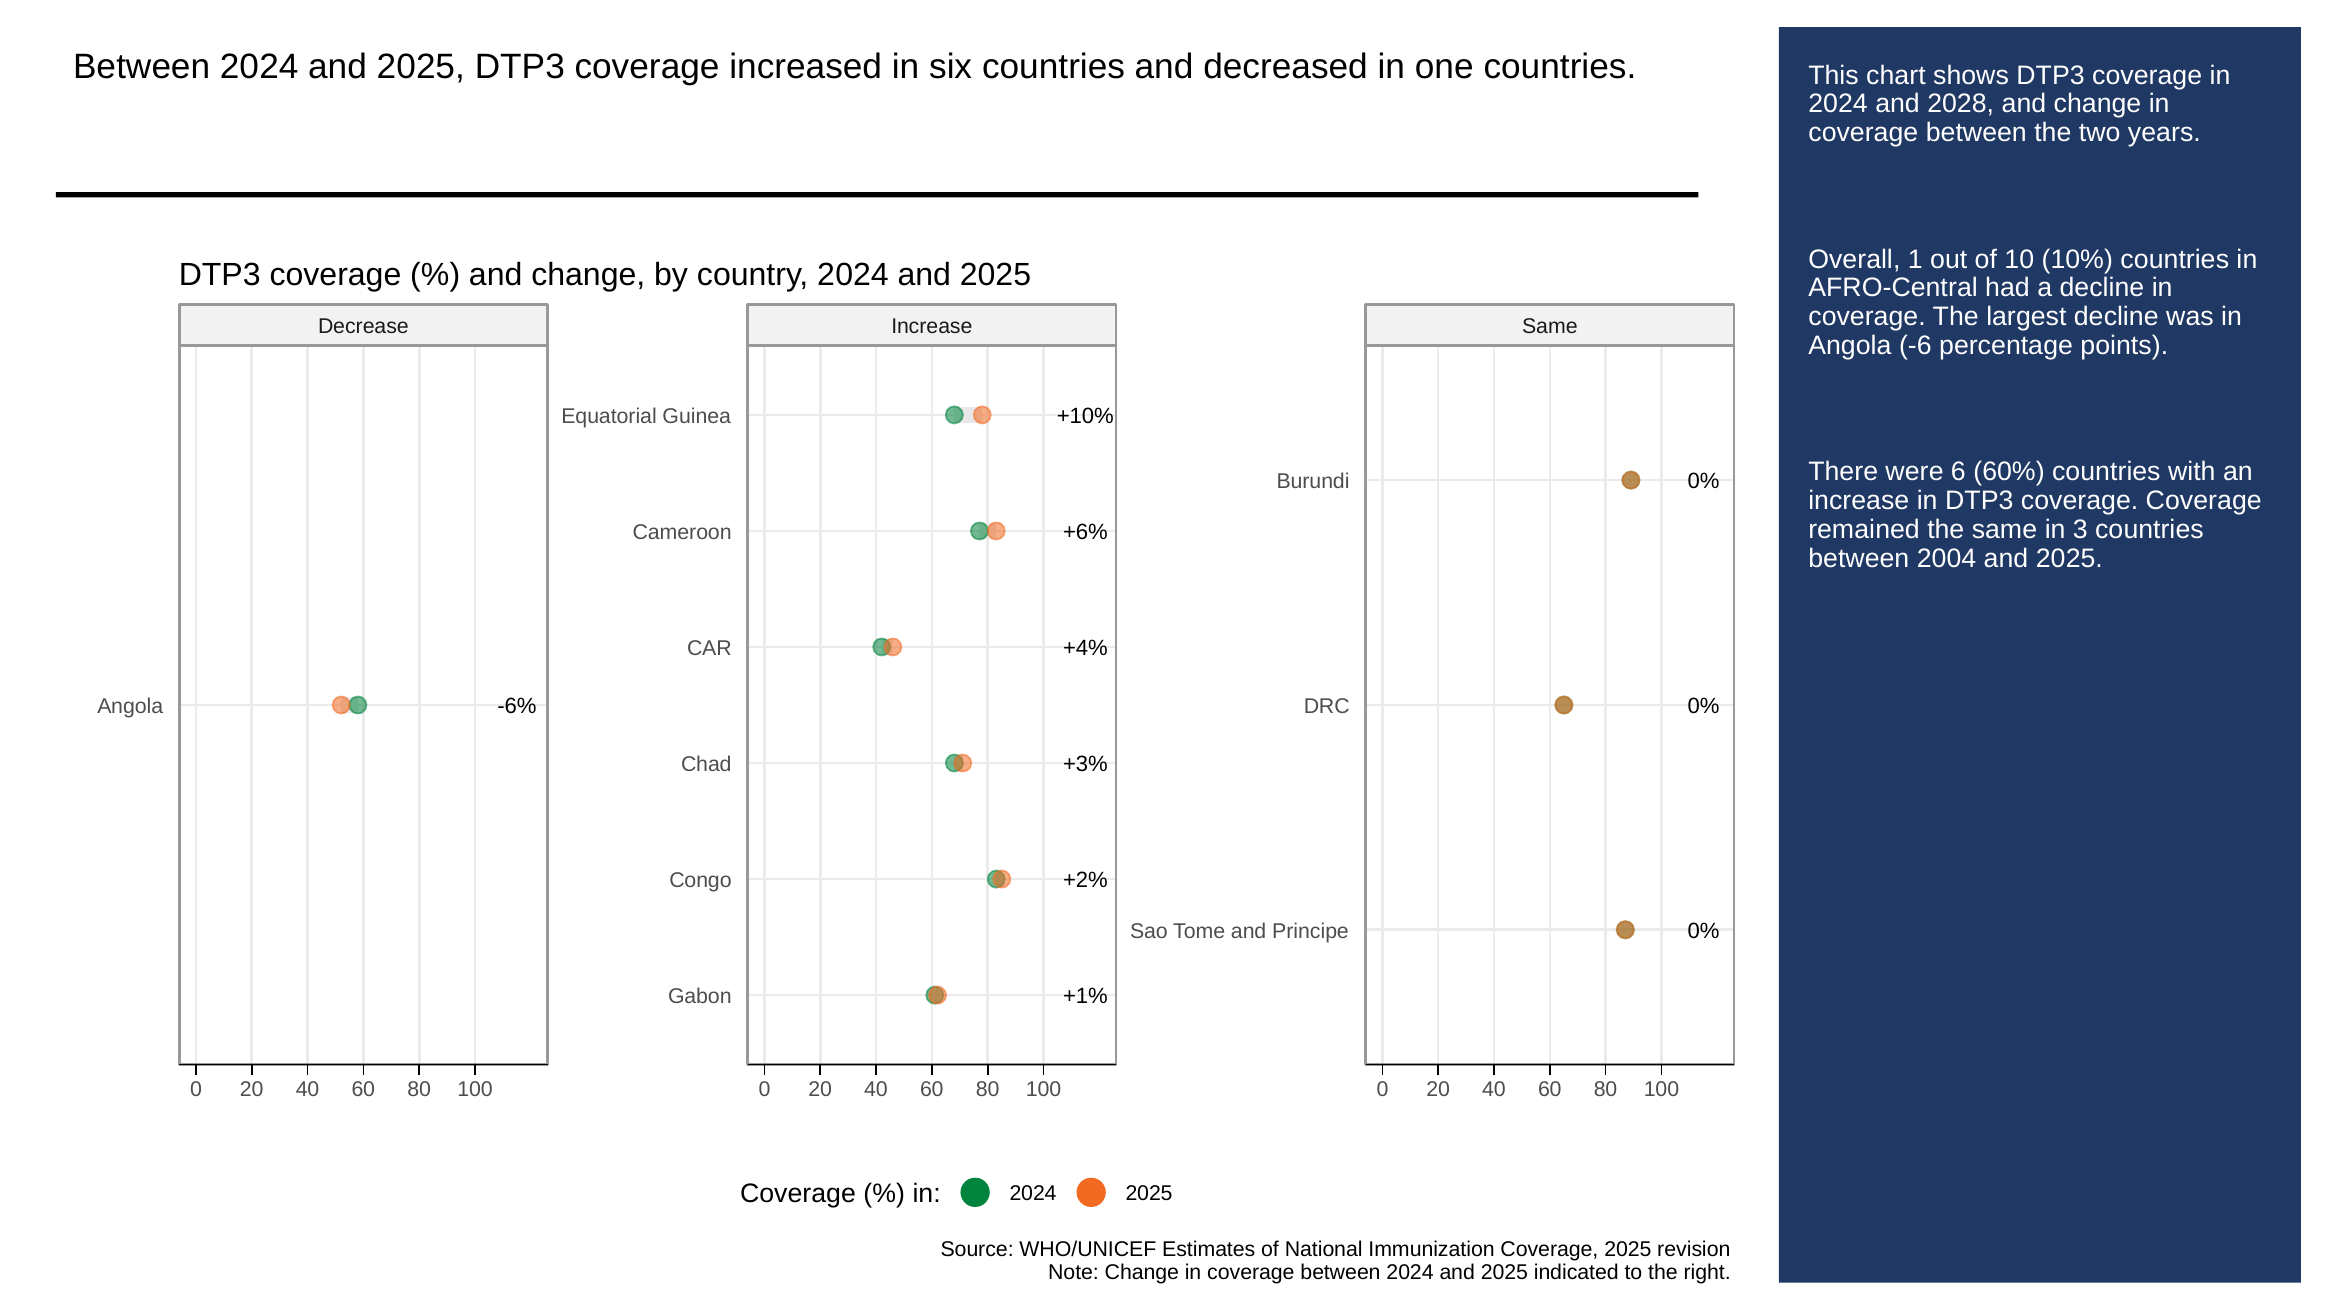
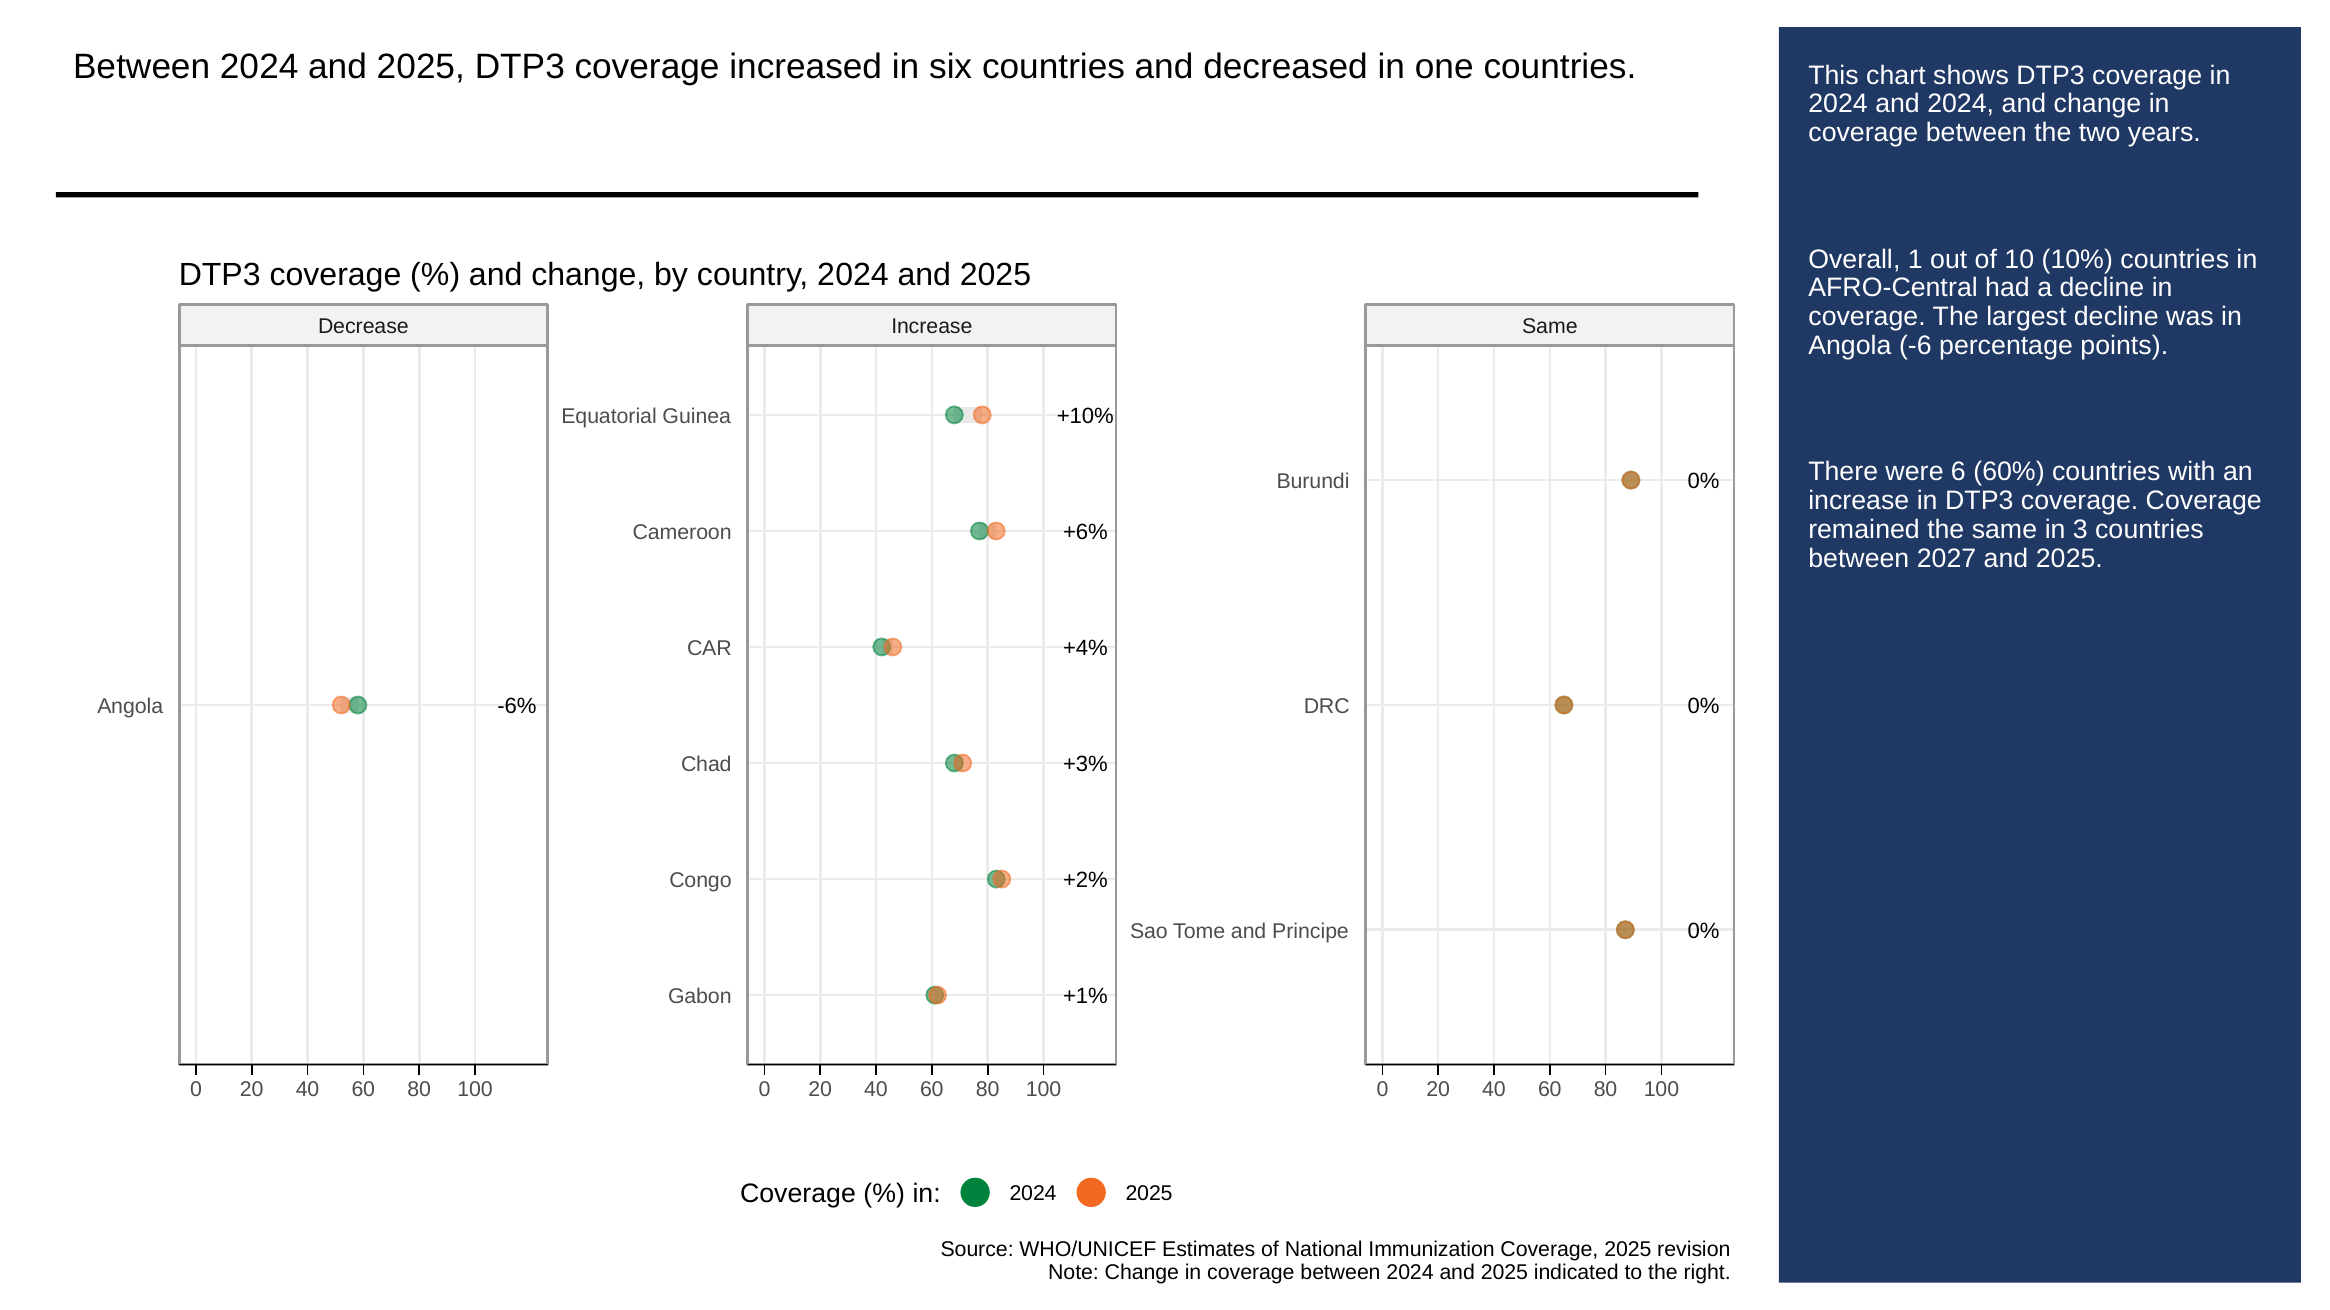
and 2028: 2028 -> 2024
2004: 2004 -> 2027
